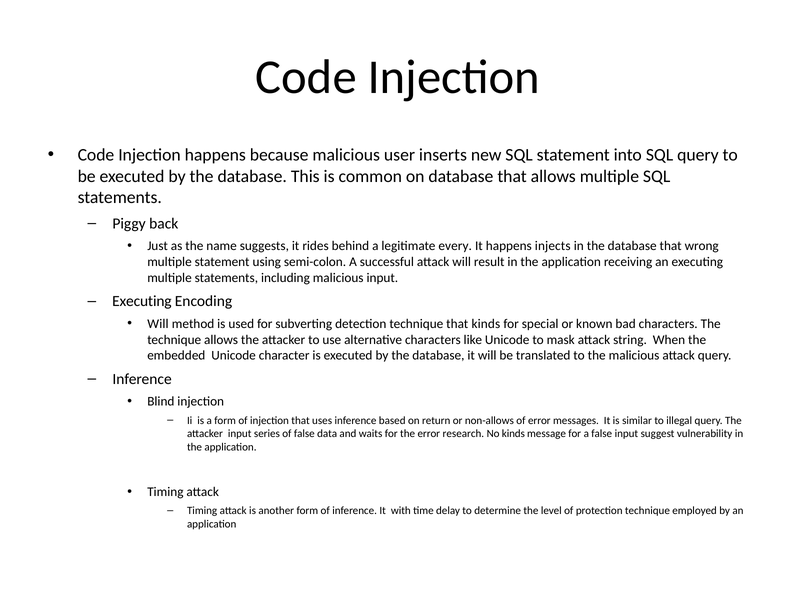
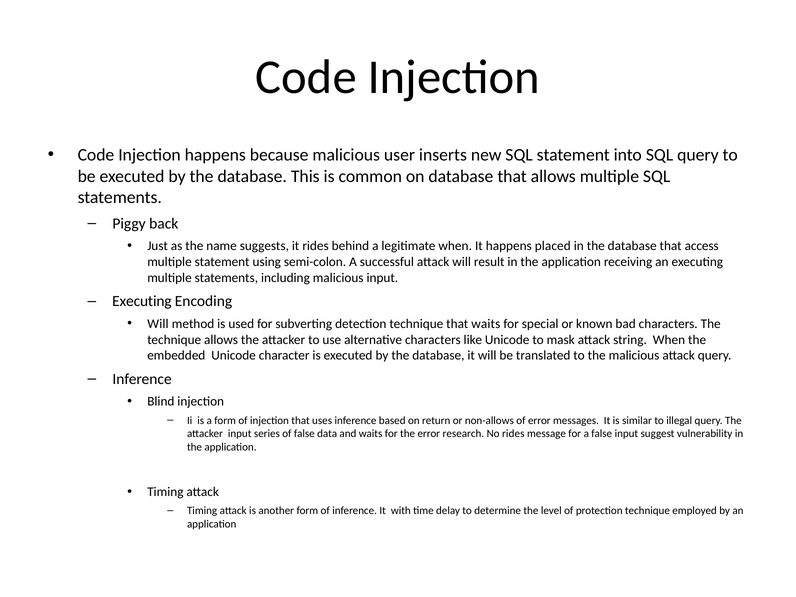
legitimate every: every -> when
injects: injects -> placed
wrong: wrong -> access
that kinds: kinds -> waits
No kinds: kinds -> rides
